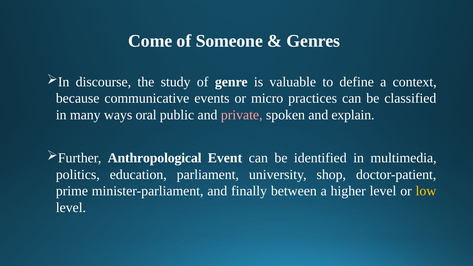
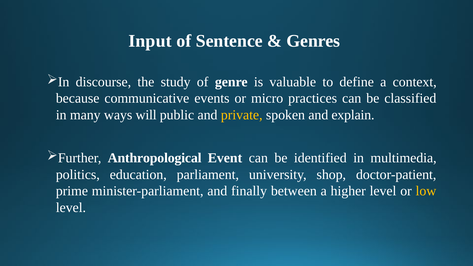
Come: Come -> Input
Someone: Someone -> Sentence
oral: oral -> will
private colour: pink -> yellow
